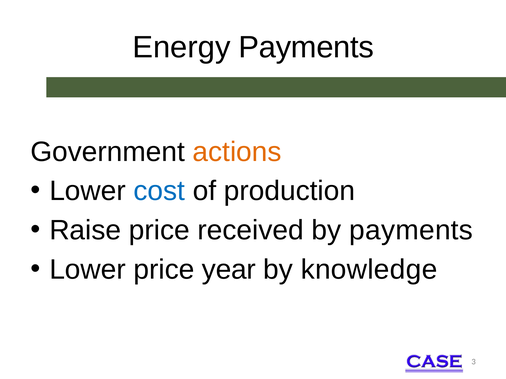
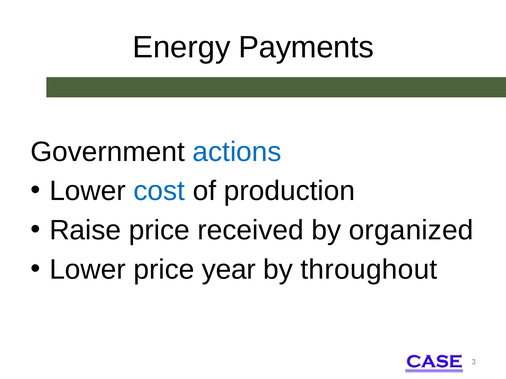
actions colour: orange -> blue
by payments: payments -> organized
knowledge: knowledge -> throughout
